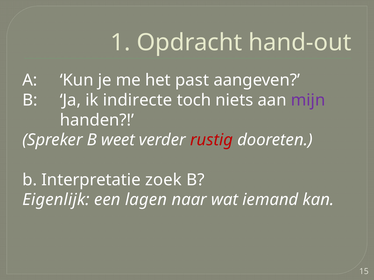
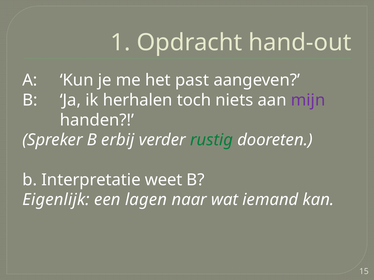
indirecte: indirecte -> herhalen
weet: weet -> erbij
rustig colour: red -> green
zoek: zoek -> weet
